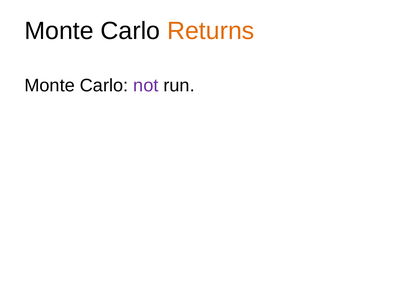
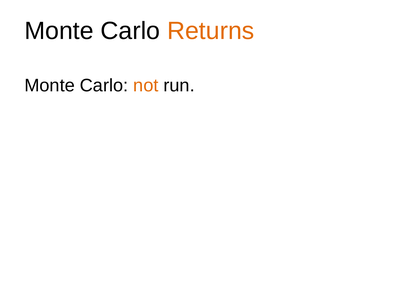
not colour: purple -> orange
